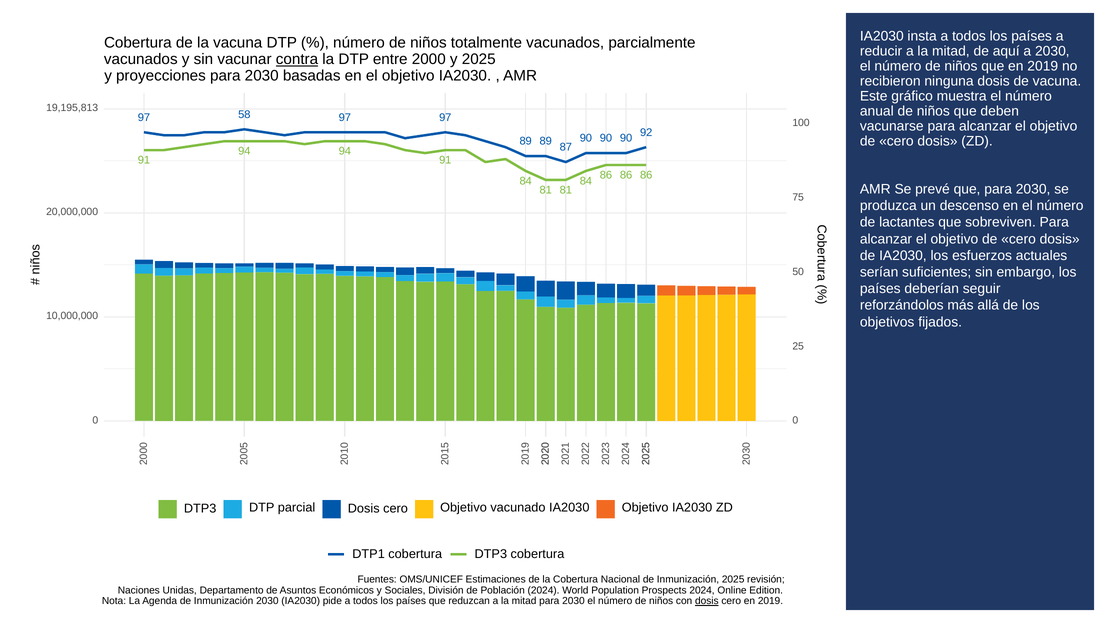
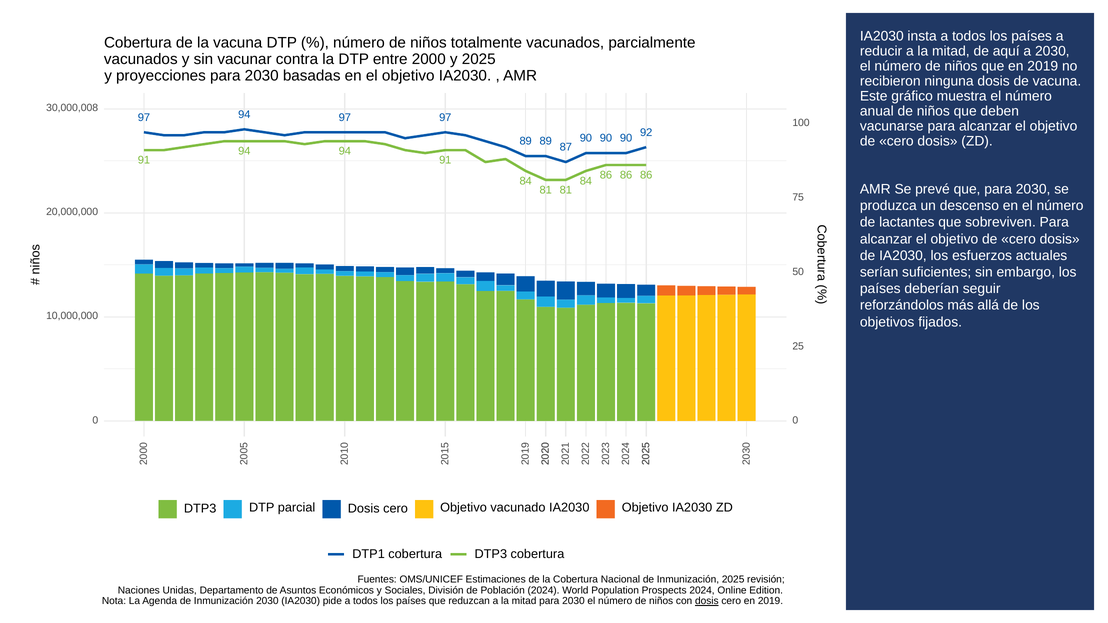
contra underline: present -> none
19,195,813: 19,195,813 -> 30,000,008
97 58: 58 -> 94
